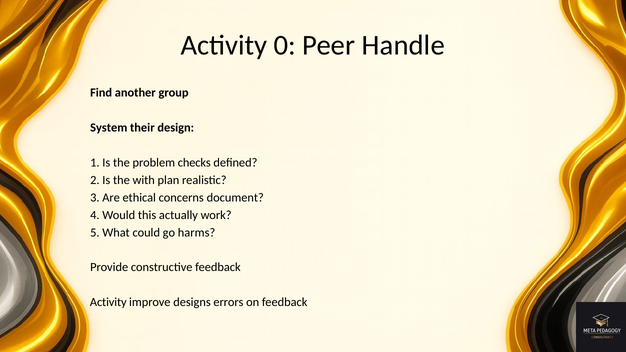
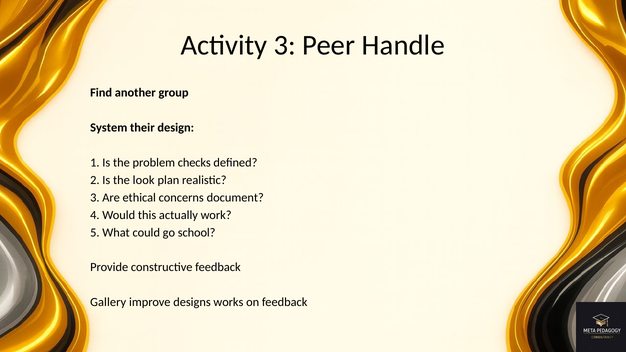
Activity 0: 0 -> 3
with: with -> look
harms: harms -> school
Activity at (108, 302): Activity -> Gallery
errors: errors -> works
